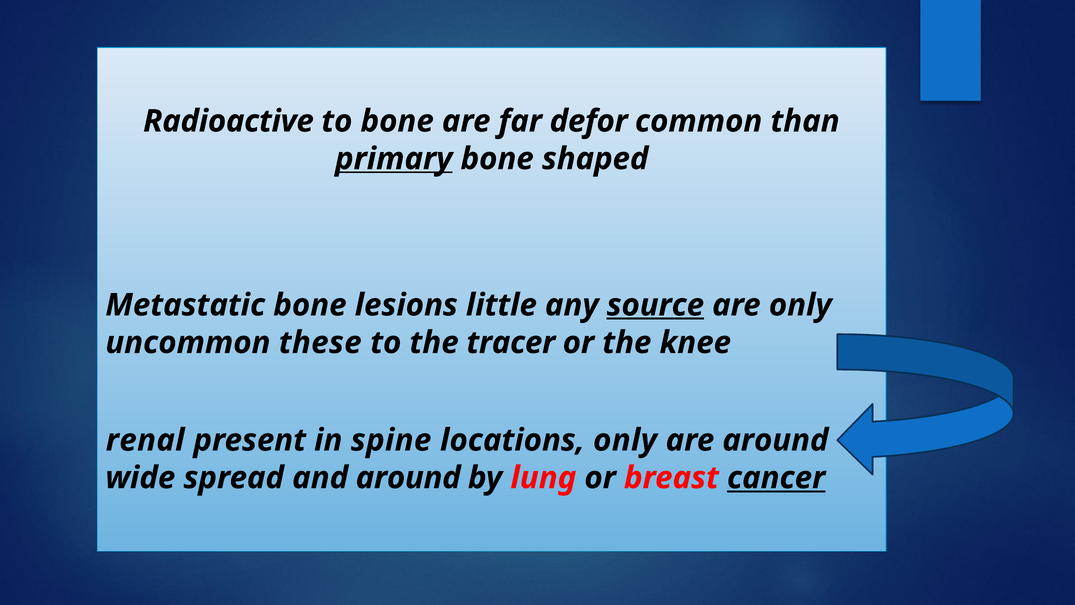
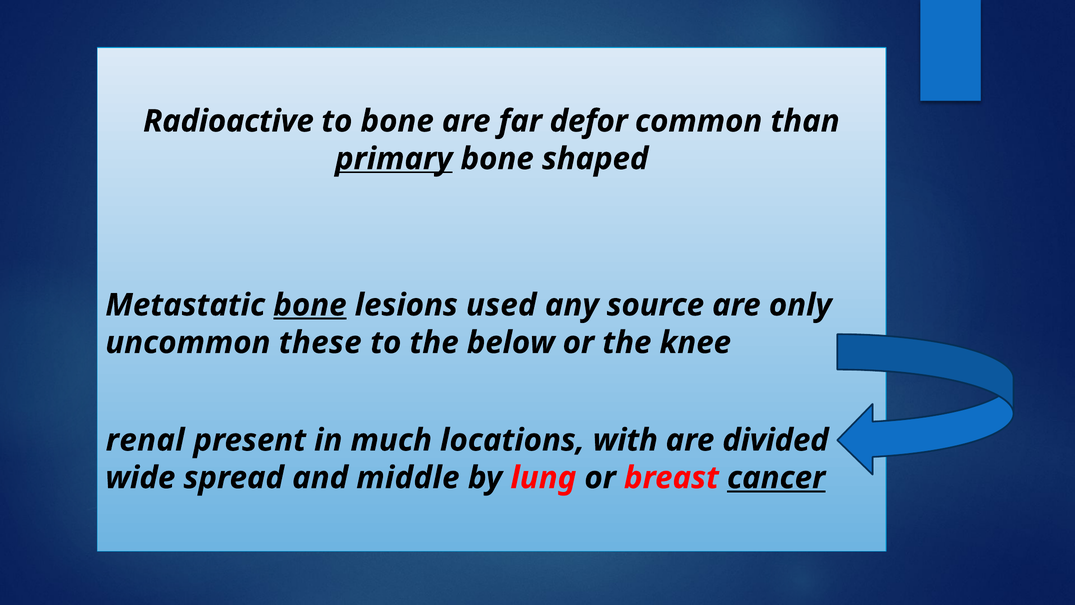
bone at (310, 305) underline: none -> present
little: little -> used
source underline: present -> none
tracer: tracer -> below
spine: spine -> much
locations only: only -> with
are around: around -> divided
and around: around -> middle
